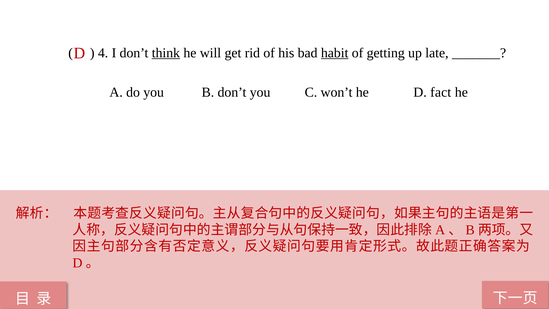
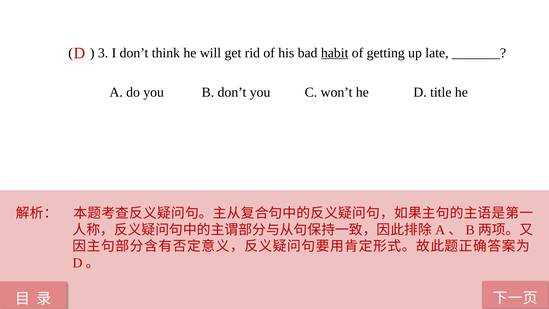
4: 4 -> 3
think underline: present -> none
fact: fact -> title
